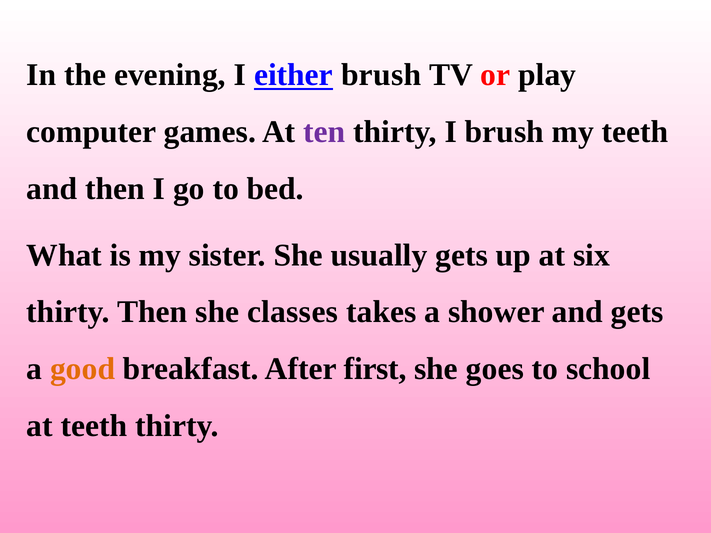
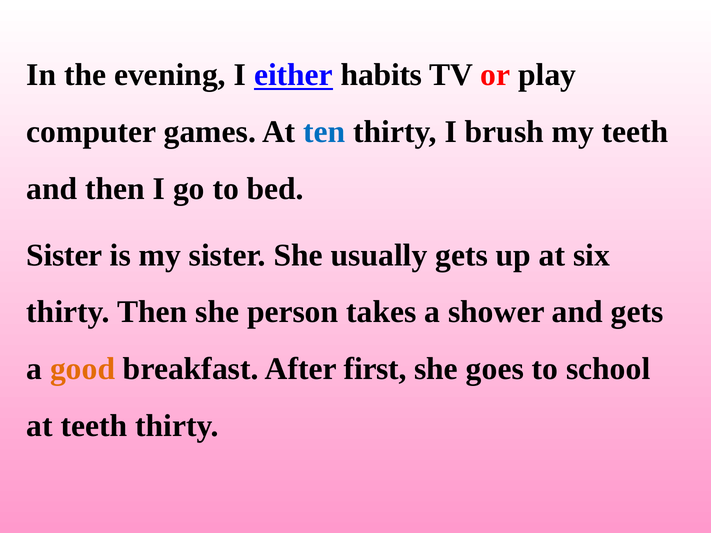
either brush: brush -> habits
ten colour: purple -> blue
What at (64, 255): What -> Sister
classes: classes -> person
